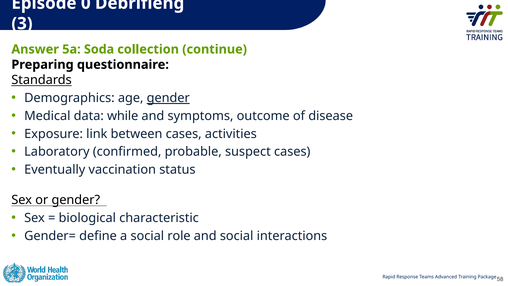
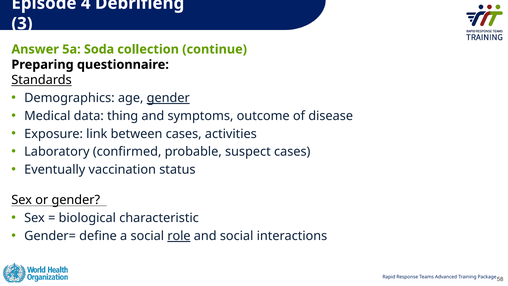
0: 0 -> 4
while: while -> thing
role underline: none -> present
